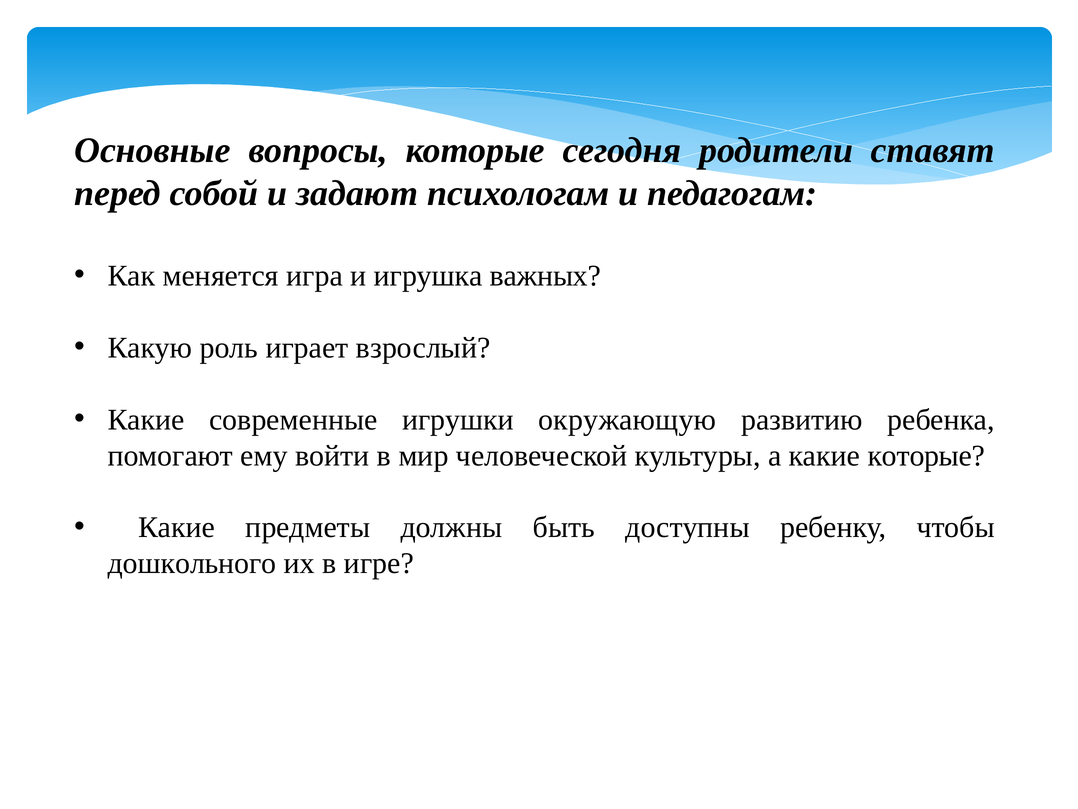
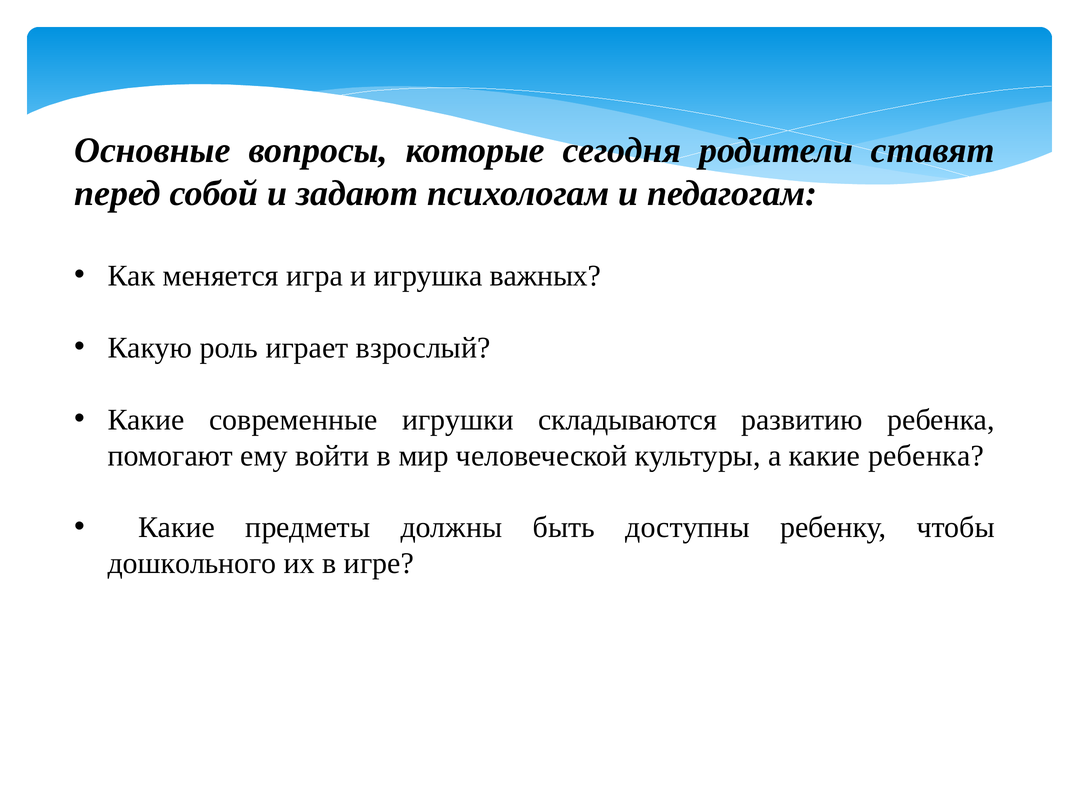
окружающую: окружающую -> складываются
какие которые: которые -> ребенка
